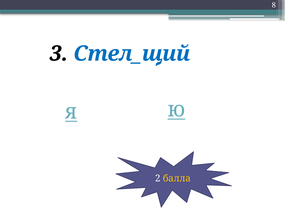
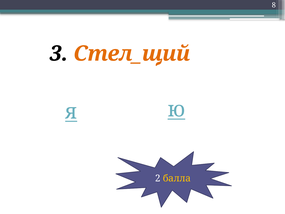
Стел_щий colour: blue -> orange
